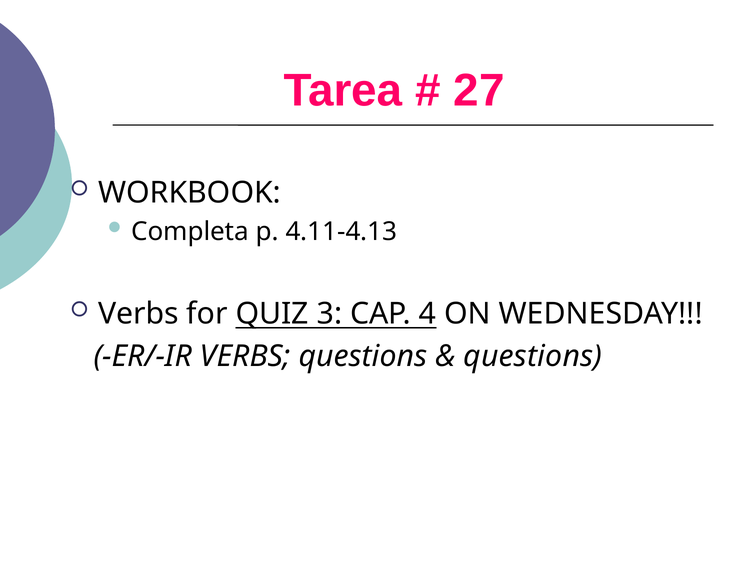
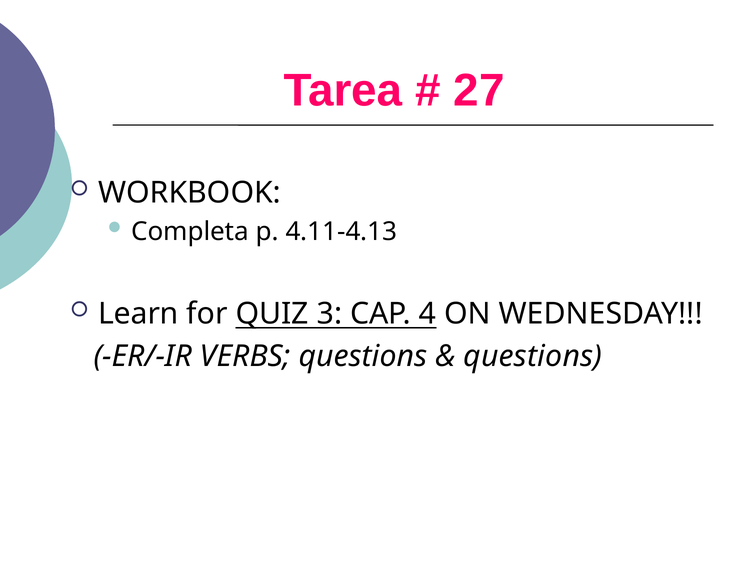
Verbs at (138, 314): Verbs -> Learn
